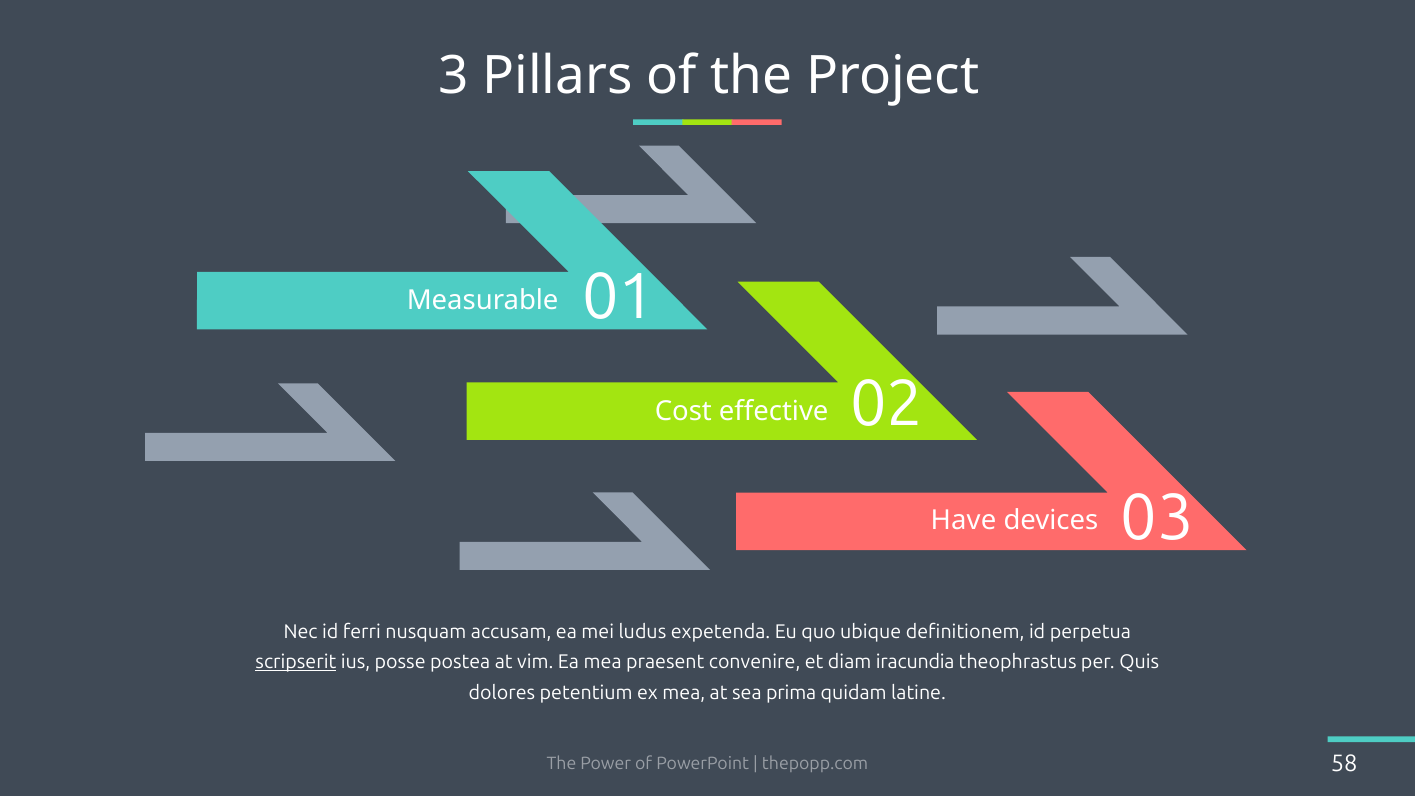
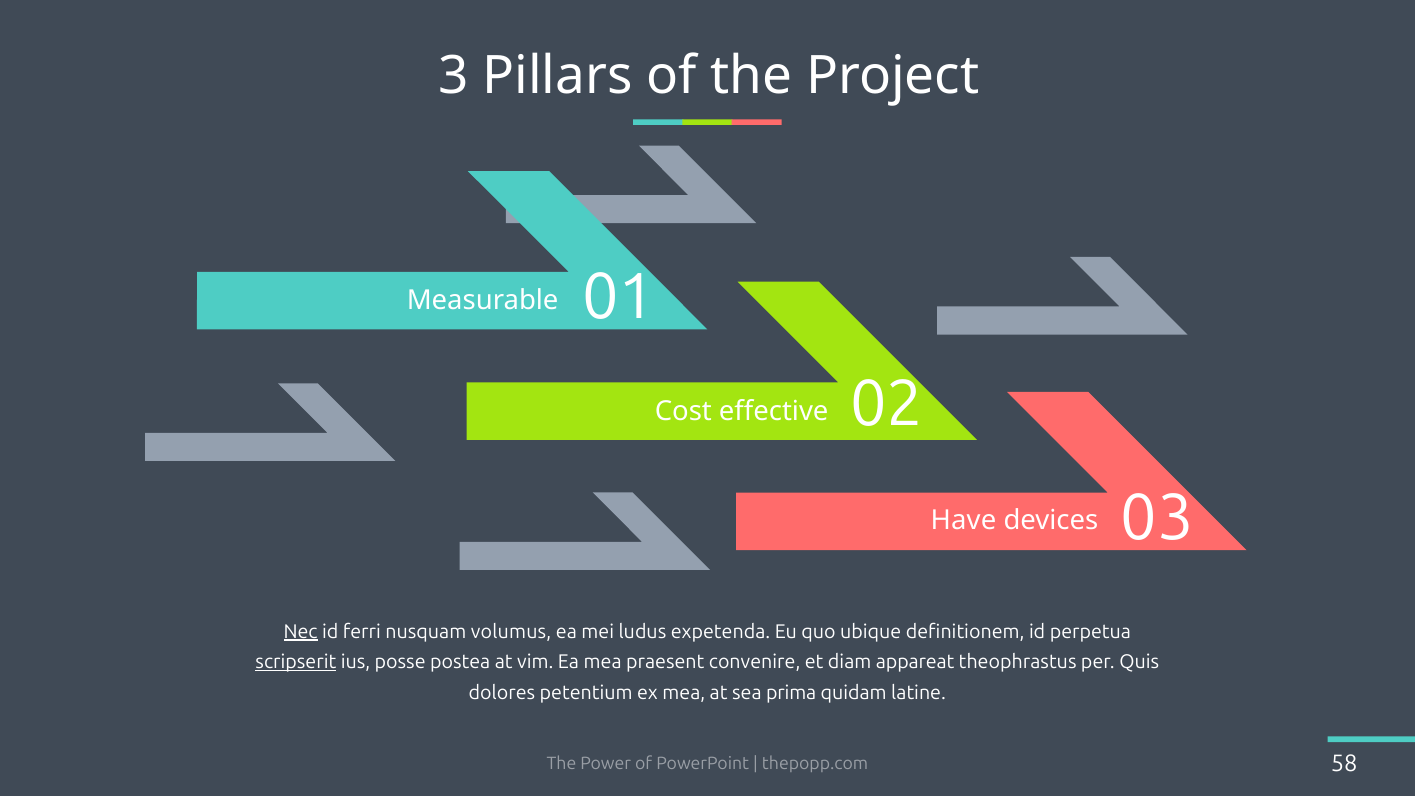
Nec underline: none -> present
accusam: accusam -> volumus
iracundia: iracundia -> appareat
